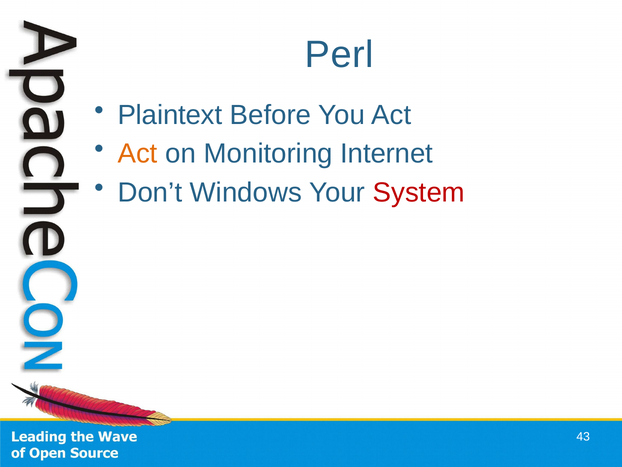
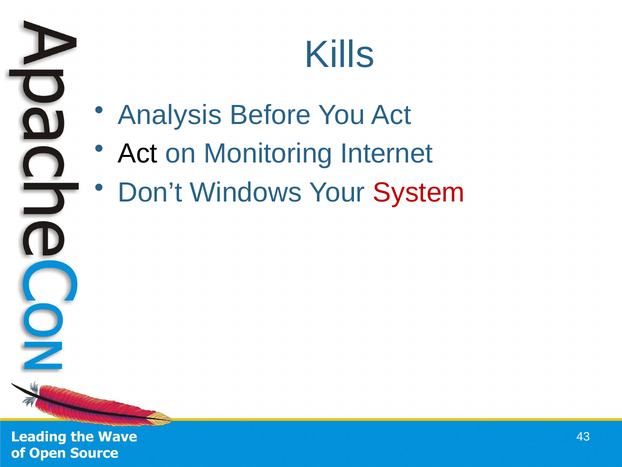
Perl: Perl -> Kills
Plaintext: Plaintext -> Analysis
Act at (138, 154) colour: orange -> black
